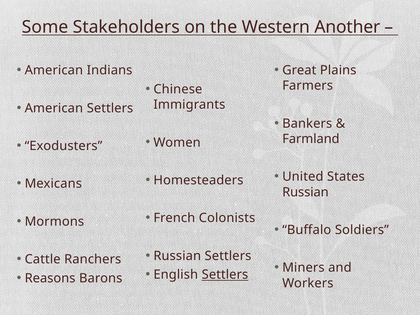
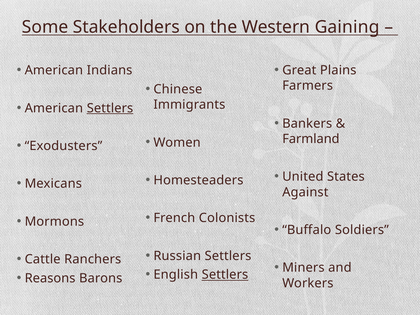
Another: Another -> Gaining
Settlers at (110, 108) underline: none -> present
Russian at (305, 192): Russian -> Against
